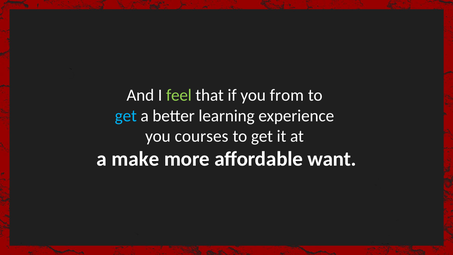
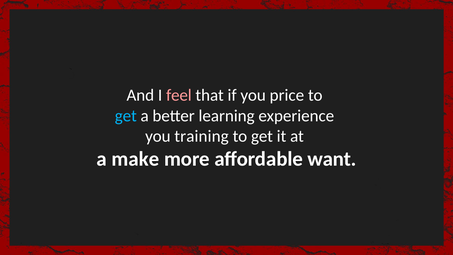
feel colour: light green -> pink
from: from -> price
courses: courses -> training
